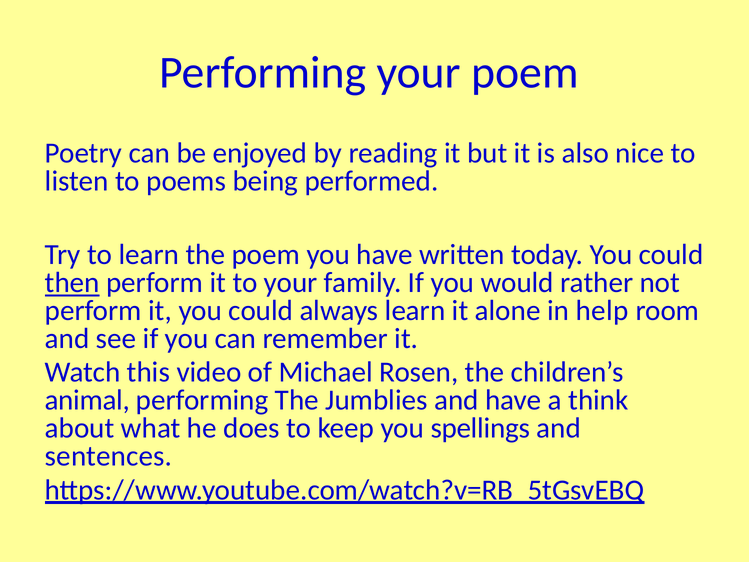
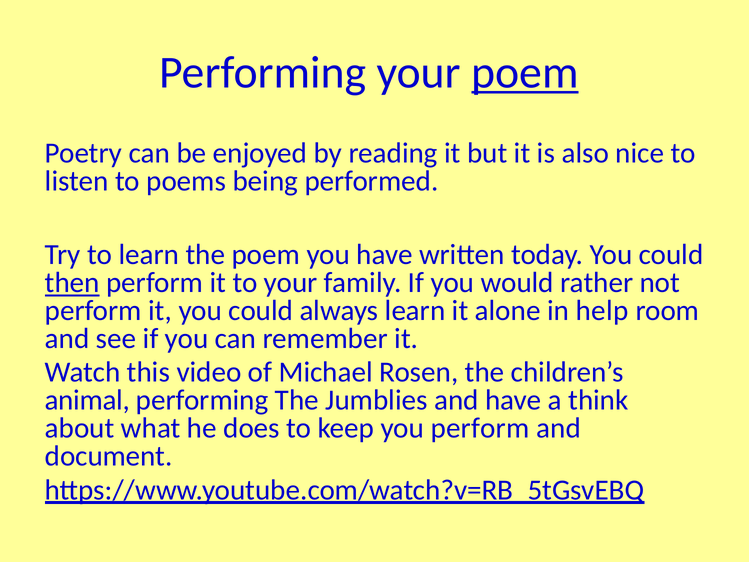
poem at (525, 73) underline: none -> present
you spellings: spellings -> perform
sentences: sentences -> document
